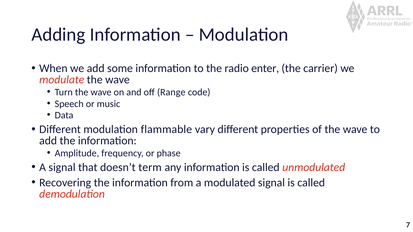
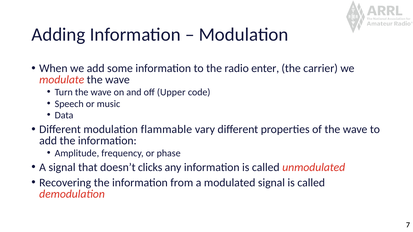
Range: Range -> Upper
term: term -> clicks
